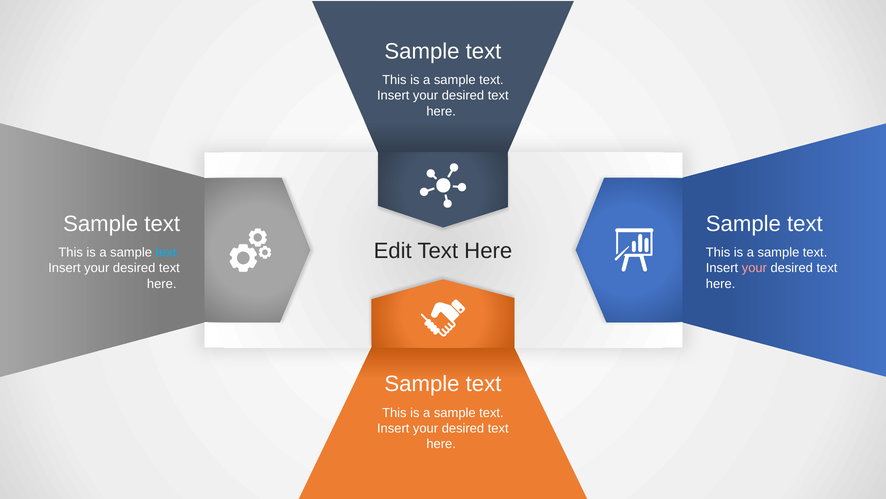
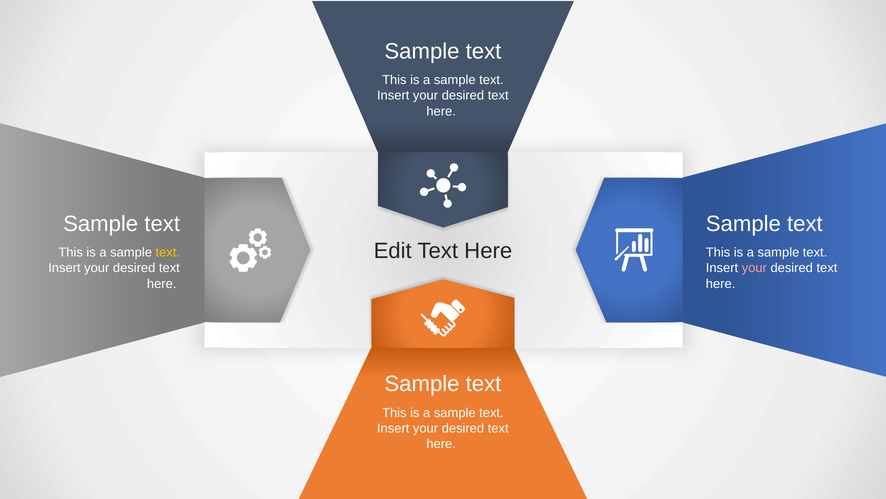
text at (168, 252) colour: light blue -> yellow
